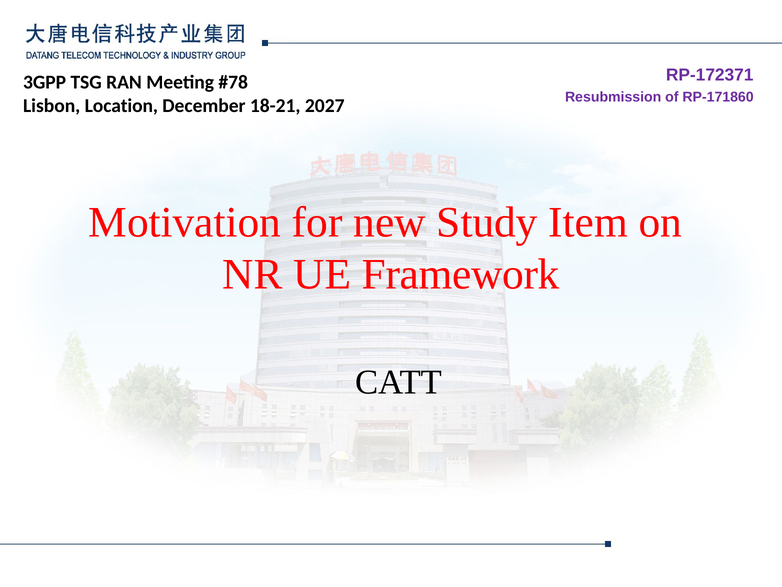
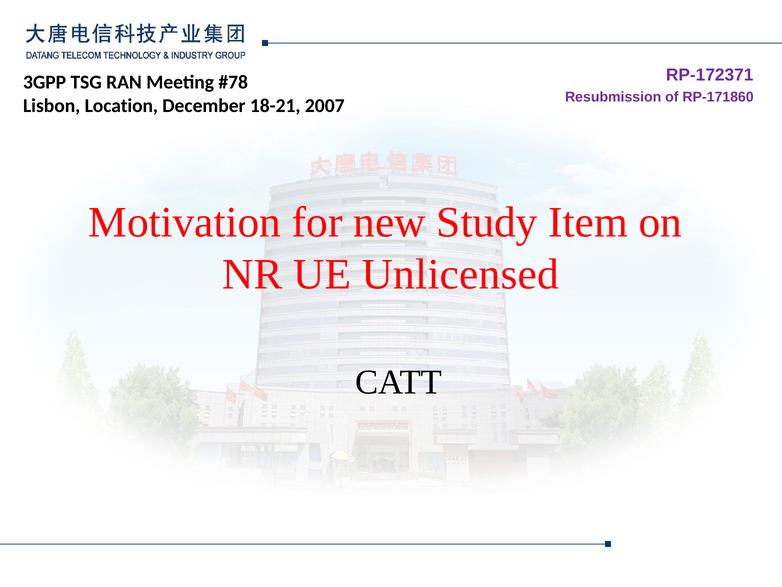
2027: 2027 -> 2007
Framework: Framework -> Unlicensed
